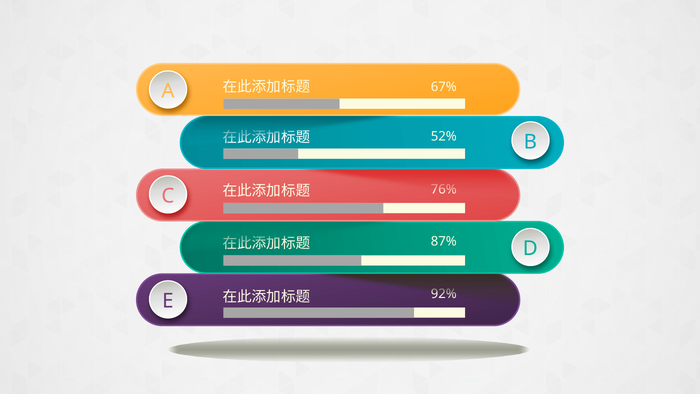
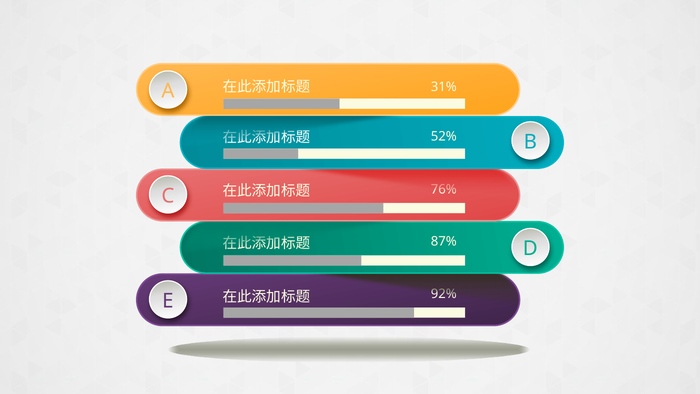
67%: 67% -> 31%
